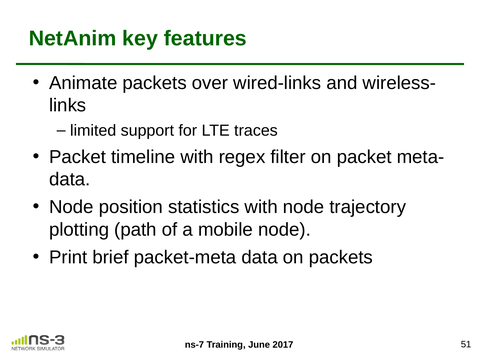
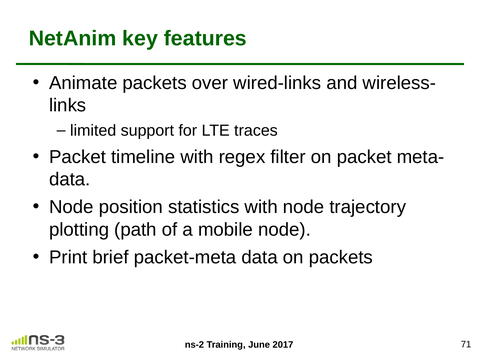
ns-7: ns-7 -> ns-2
51: 51 -> 71
